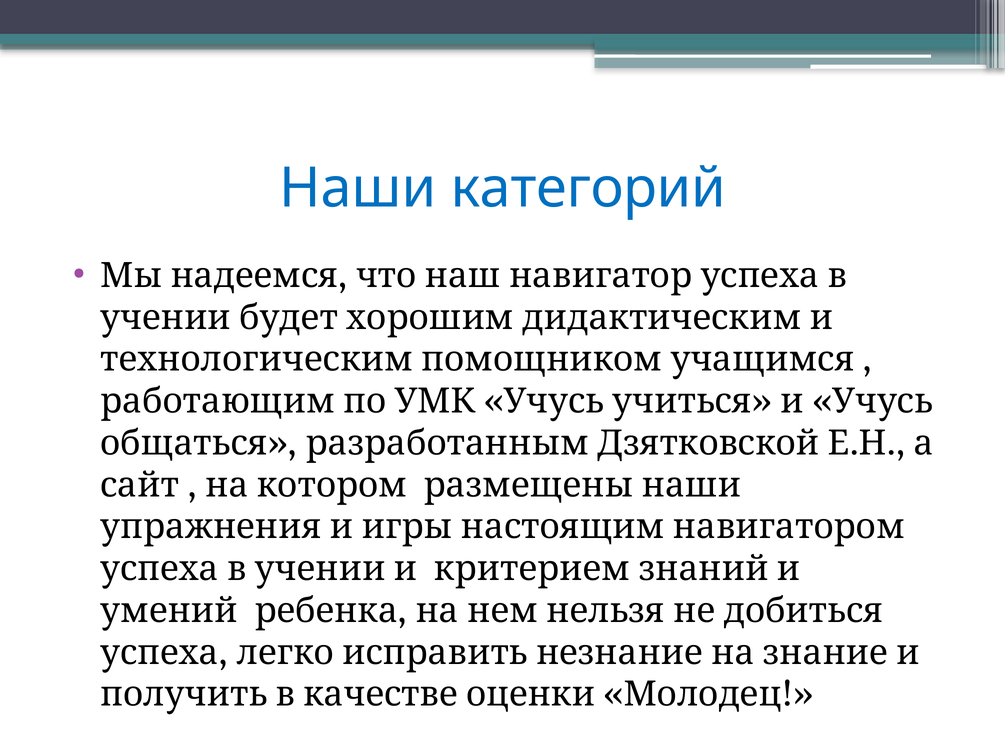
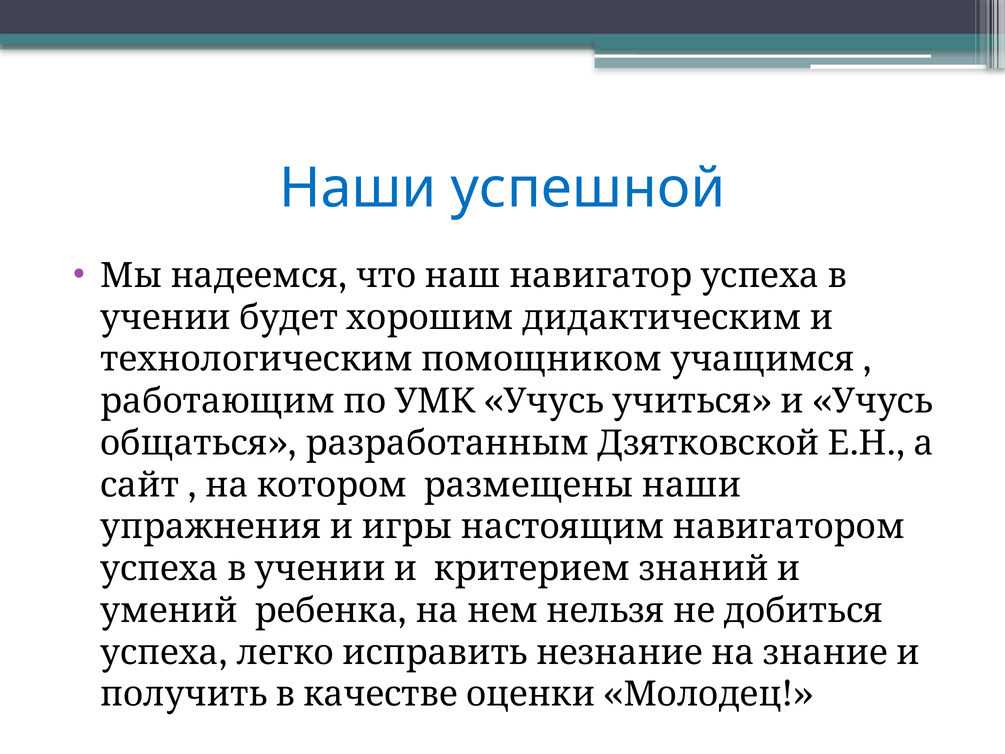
категорий: категорий -> успешной
